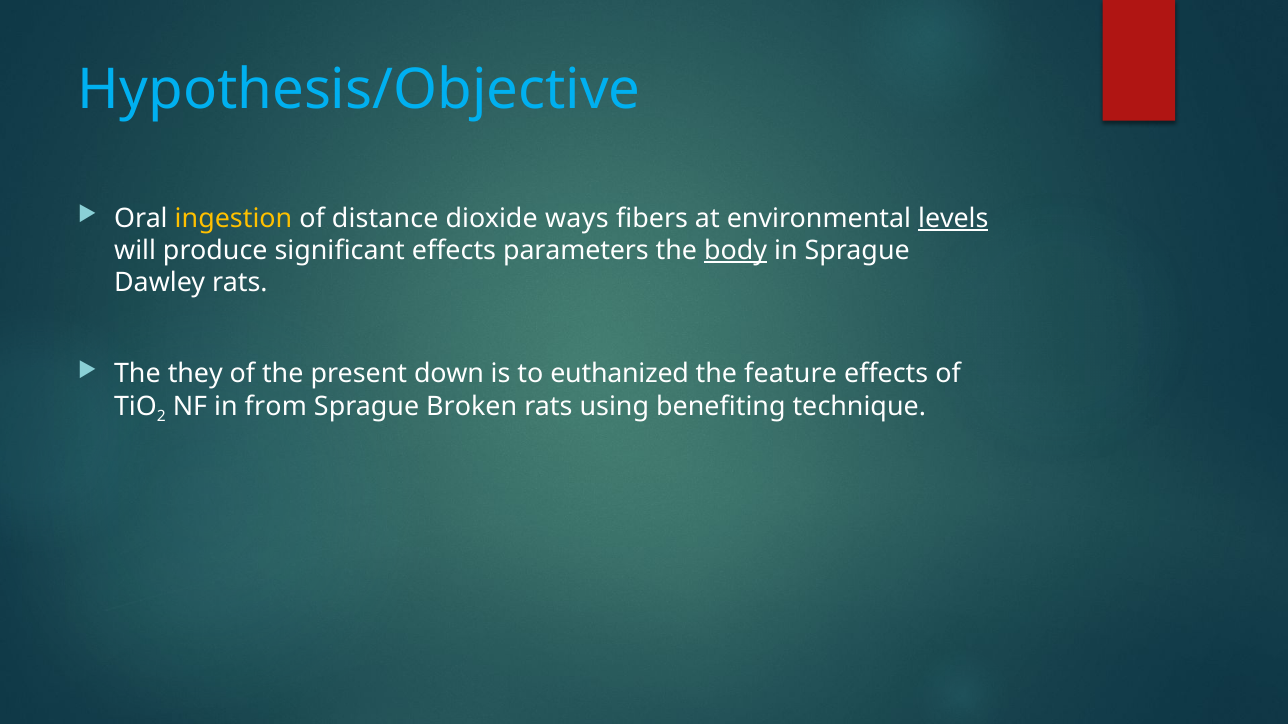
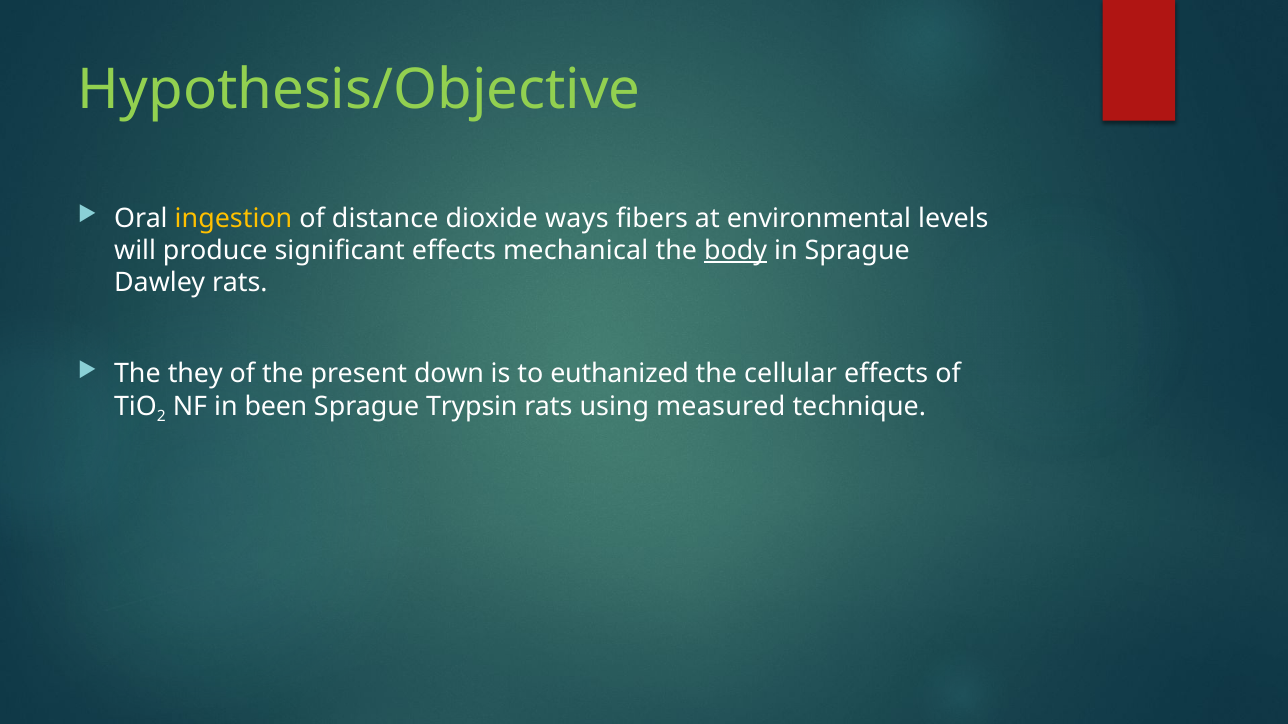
Hypothesis/Objective colour: light blue -> light green
levels underline: present -> none
parameters: parameters -> mechanical
feature: feature -> cellular
from: from -> been
Broken: Broken -> Trypsin
benefiting: benefiting -> measured
